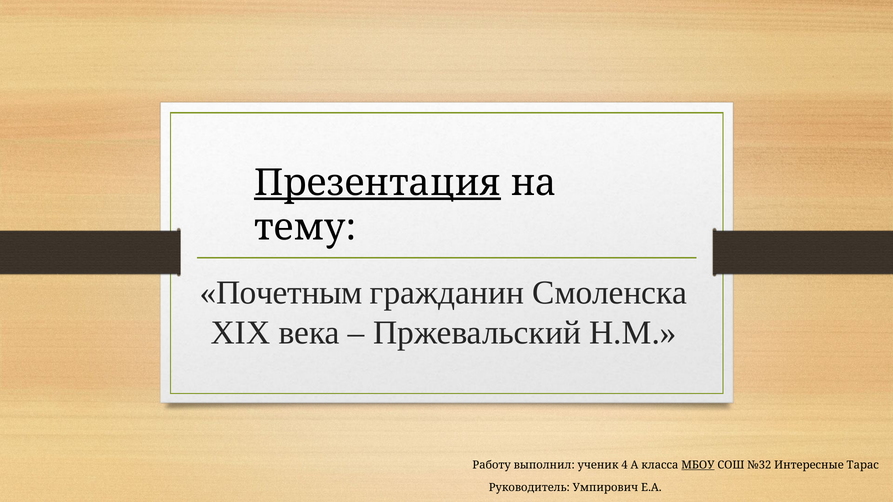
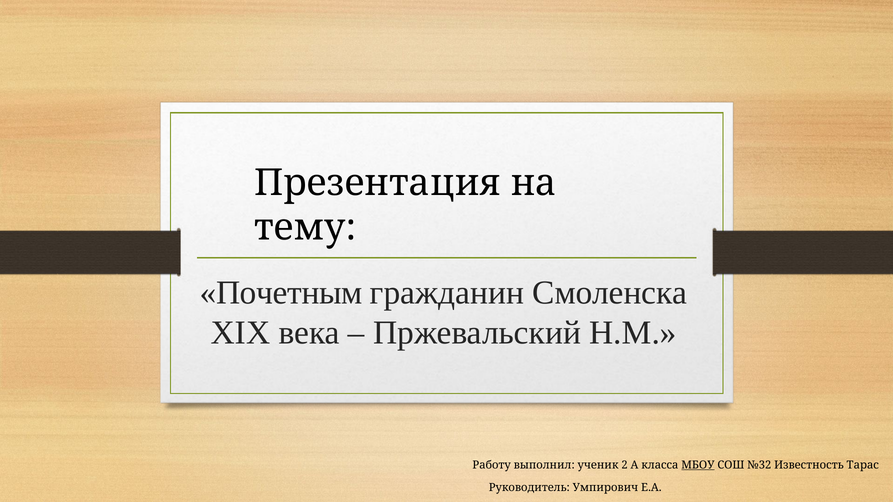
Презентация underline: present -> none
4: 4 -> 2
Интересные: Интересные -> Известность
